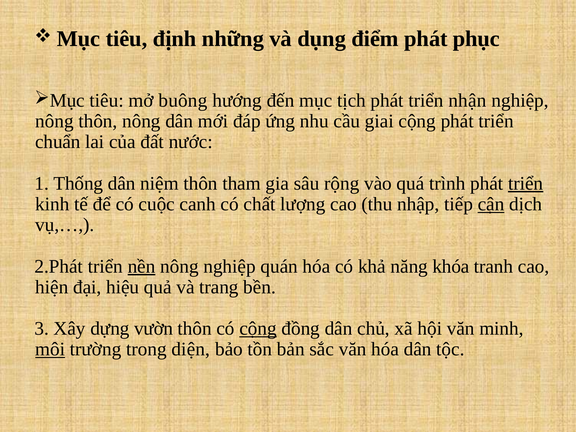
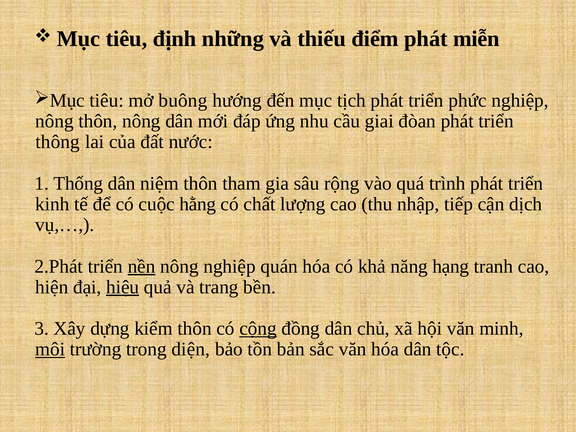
dụng: dụng -> thiếu
phục: phục -> miễn
nhận: nhận -> phức
giai cộng: cộng -> đòan
chuẩn: chuẩn -> thông
triển at (526, 183) underline: present -> none
canh: canh -> hằng
cận underline: present -> none
khóa: khóa -> hạng
hiệu underline: none -> present
vườn: vườn -> kiểm
